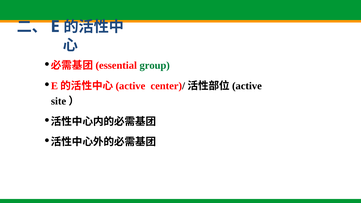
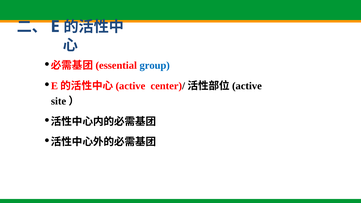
group colour: green -> blue
